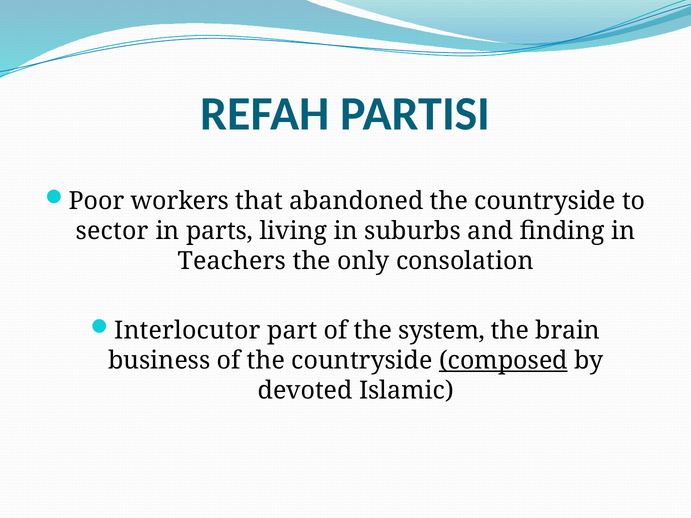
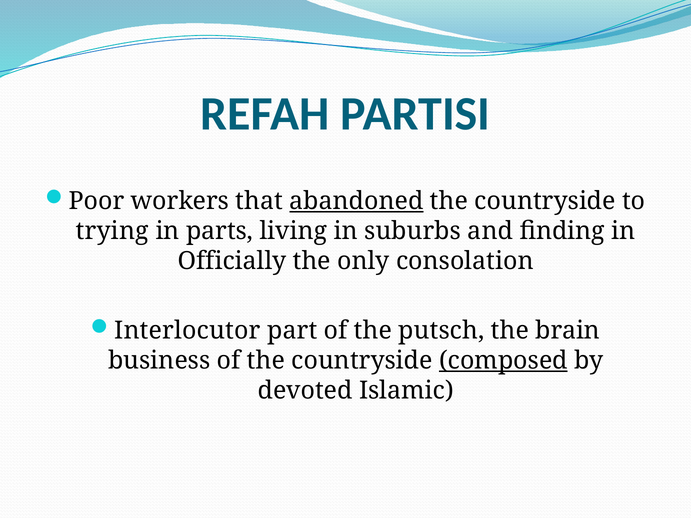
abandoned underline: none -> present
sector: sector -> trying
Teachers: Teachers -> Officially
system: system -> putsch
